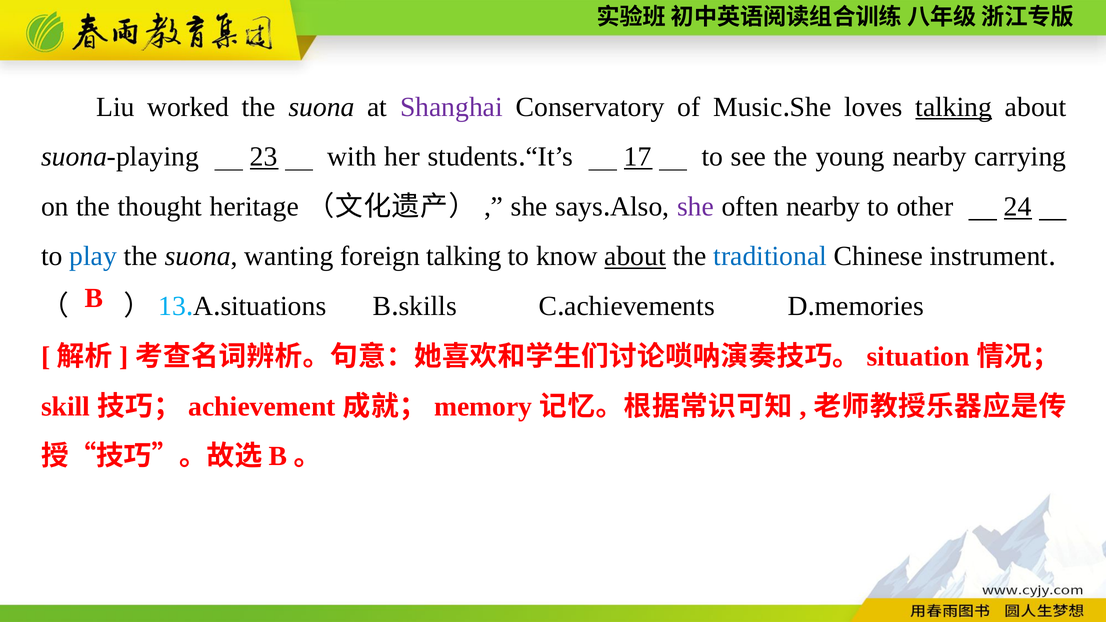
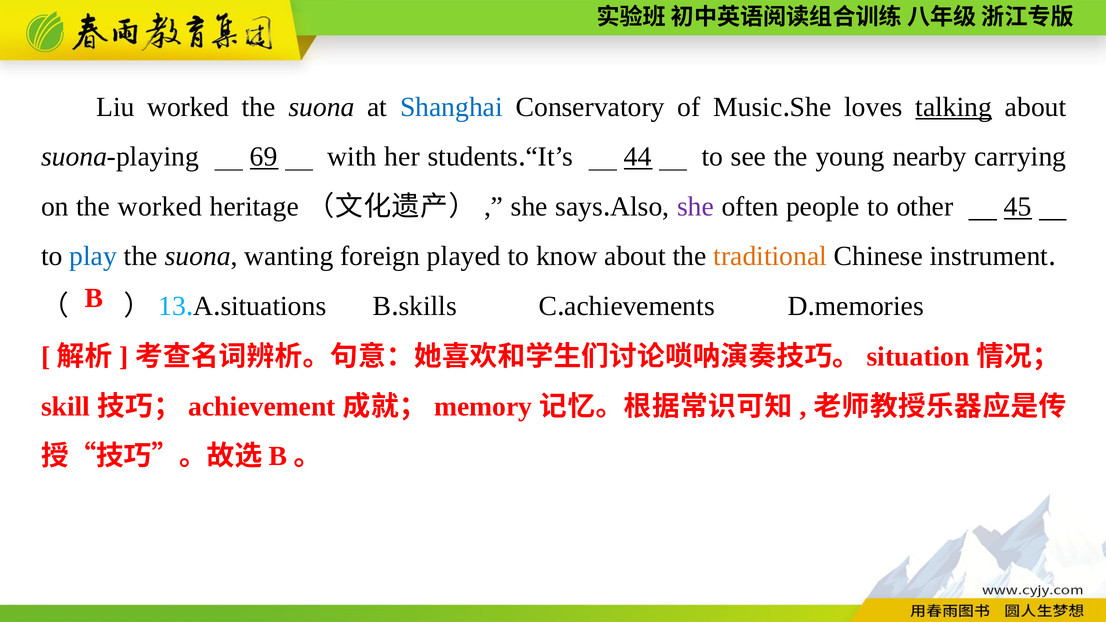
Shanghai colour: purple -> blue
23: 23 -> 69
17: 17 -> 44
the thought: thought -> worked
often nearby: nearby -> people
24: 24 -> 45
foreign talking: talking -> played
about at (635, 256) underline: present -> none
traditional colour: blue -> orange
